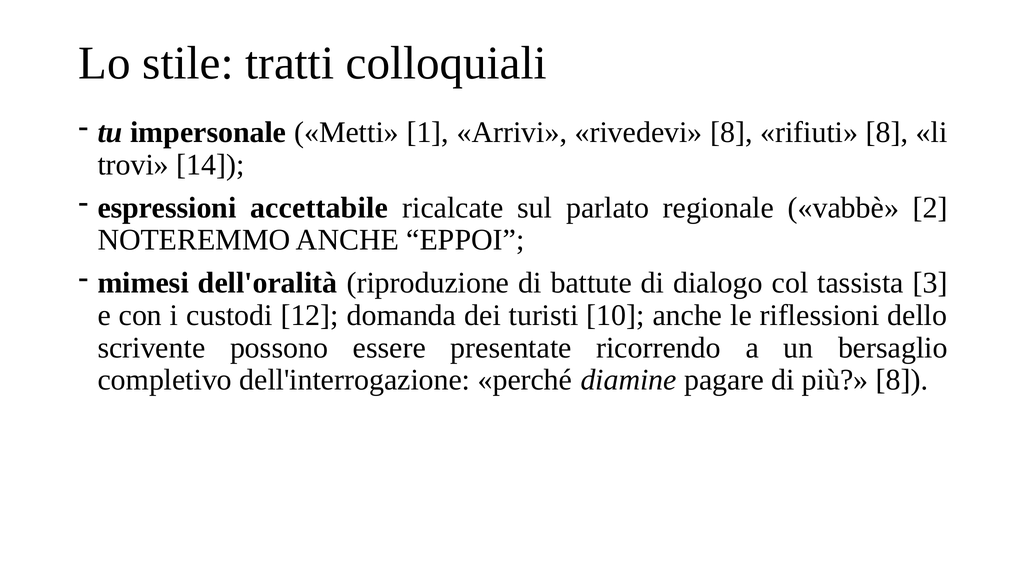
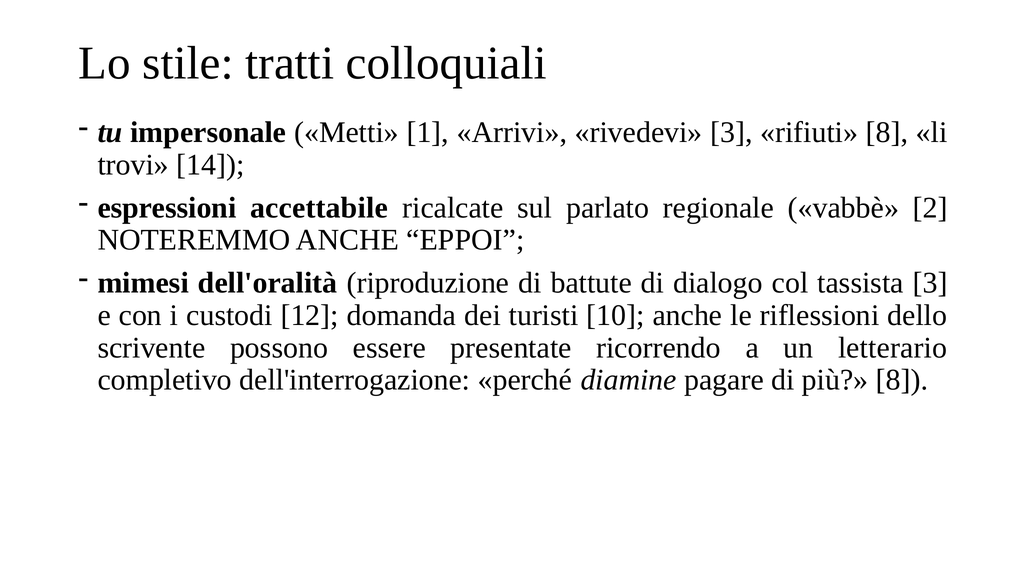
rivedevi 8: 8 -> 3
bersaglio: bersaglio -> letterario
